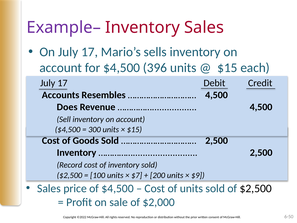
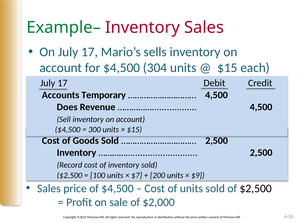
Example– colour: purple -> green
396: 396 -> 304
Resembles: Resembles -> Temporary
